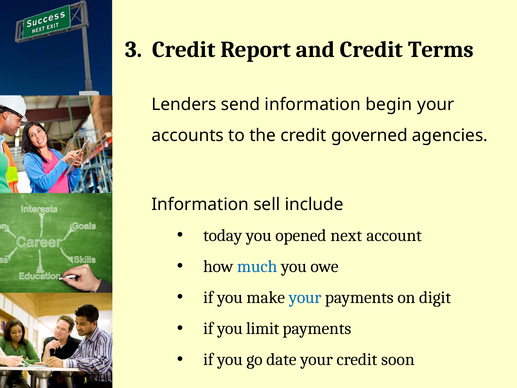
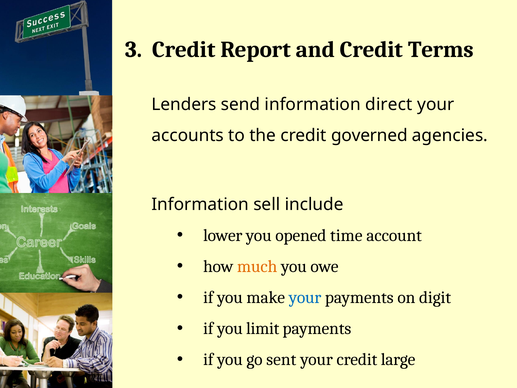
begin: begin -> direct
today: today -> lower
next: next -> time
much colour: blue -> orange
date: date -> sent
soon: soon -> large
